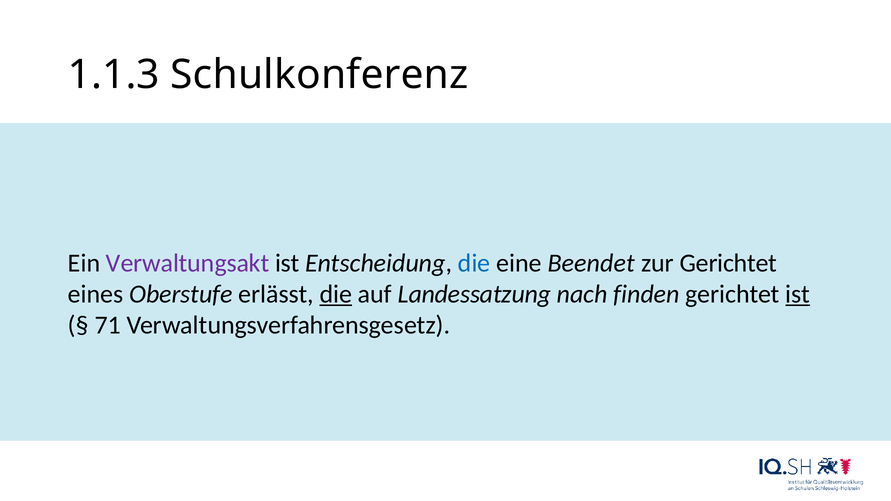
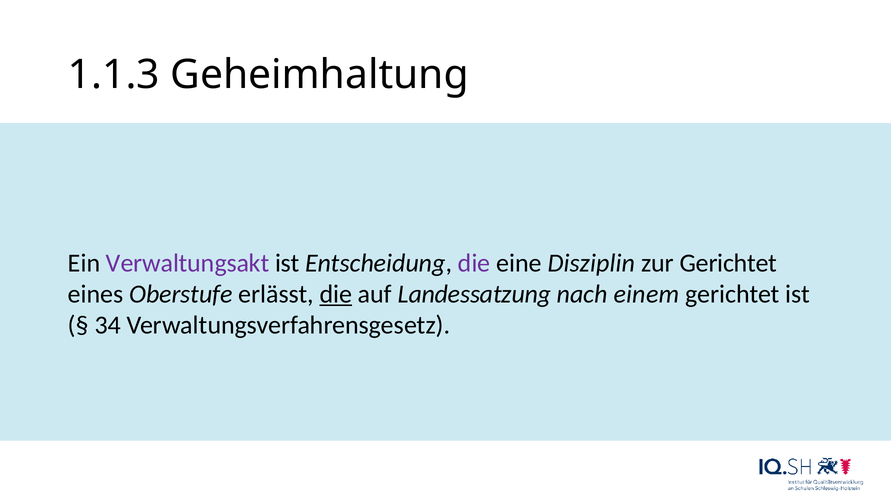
Schulkonferenz: Schulkonferenz -> Geheimhaltung
die at (474, 263) colour: blue -> purple
Beendet: Beendet -> Disziplin
finden: finden -> einem
ist at (798, 294) underline: present -> none
71: 71 -> 34
